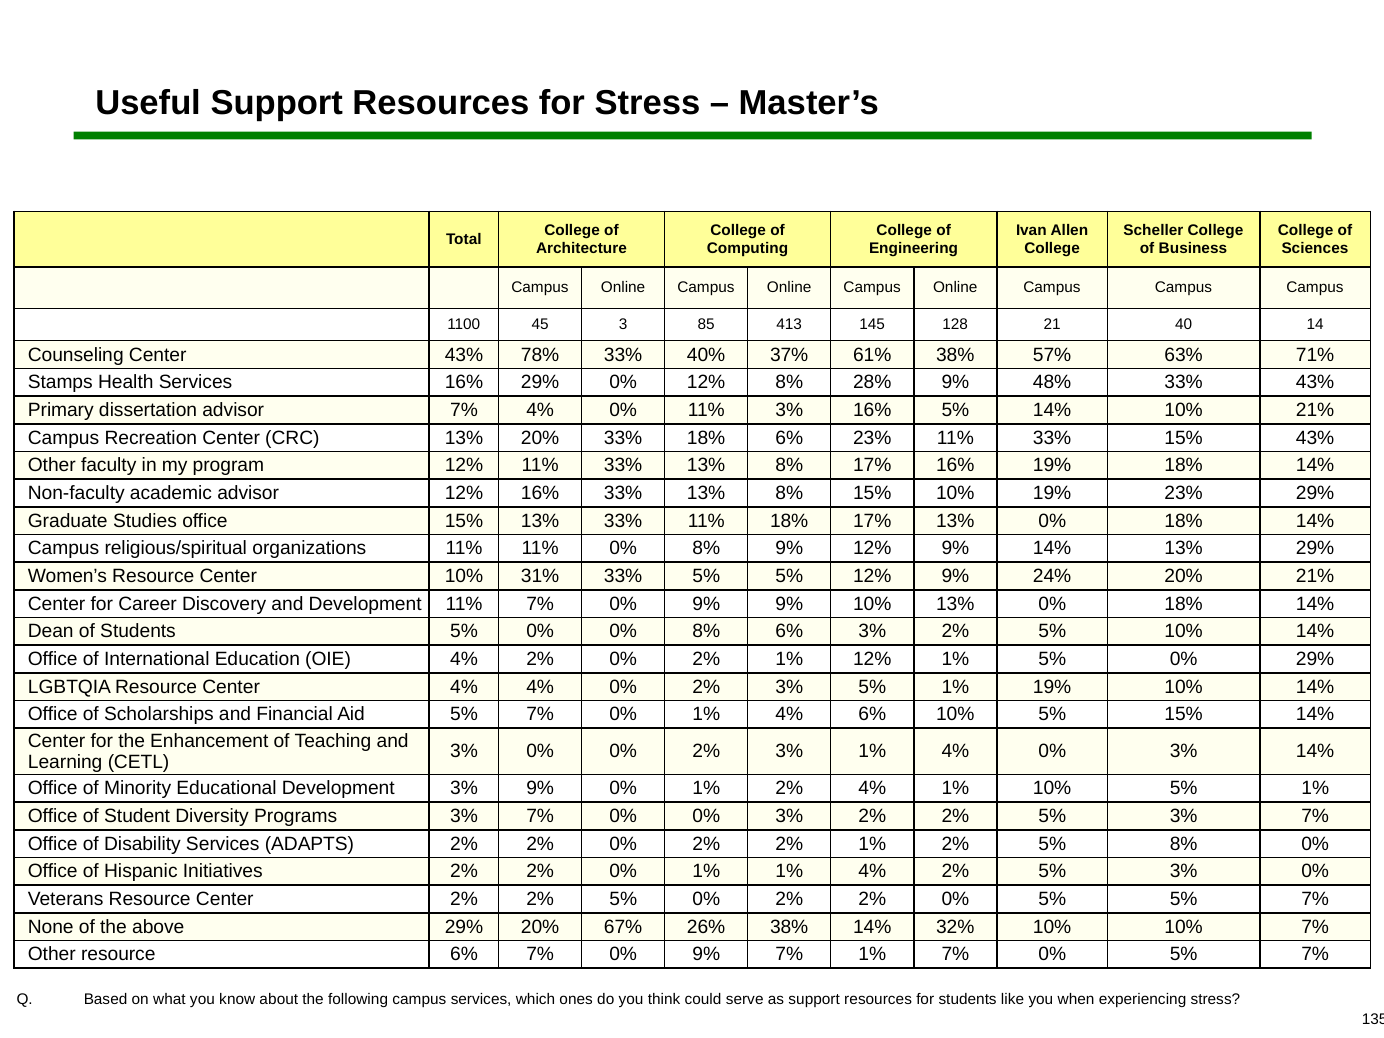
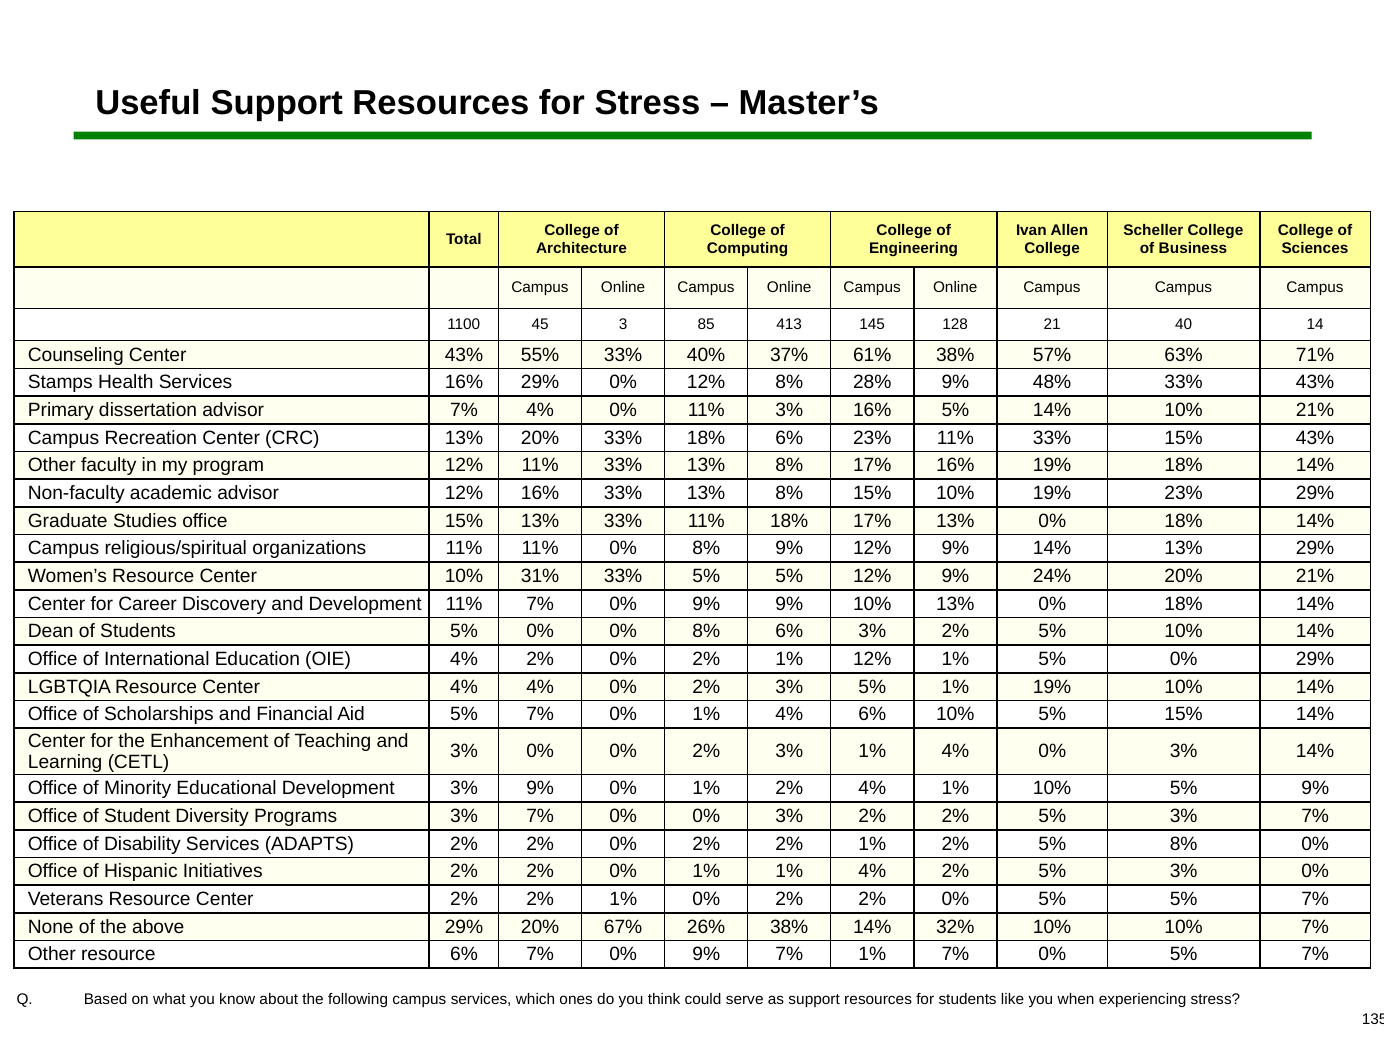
78%: 78% -> 55%
10% 5% 1%: 1% -> 9%
Center 2% 2% 5%: 5% -> 1%
